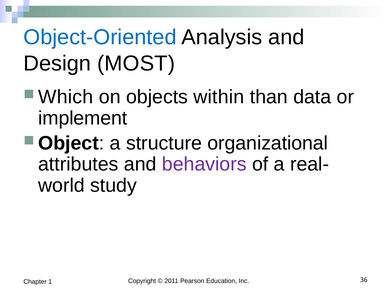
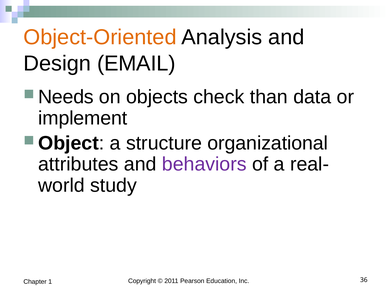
Object-Oriented colour: blue -> orange
MOST: MOST -> EMAIL
Which: Which -> Needs
within: within -> check
